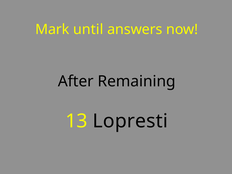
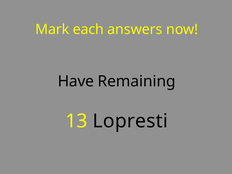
until: until -> each
After: After -> Have
